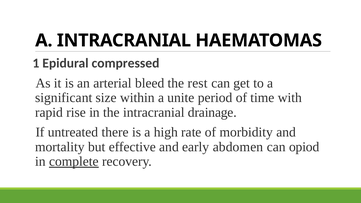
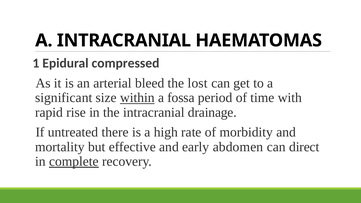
rest: rest -> lost
within underline: none -> present
unite: unite -> fossa
opiod: opiod -> direct
